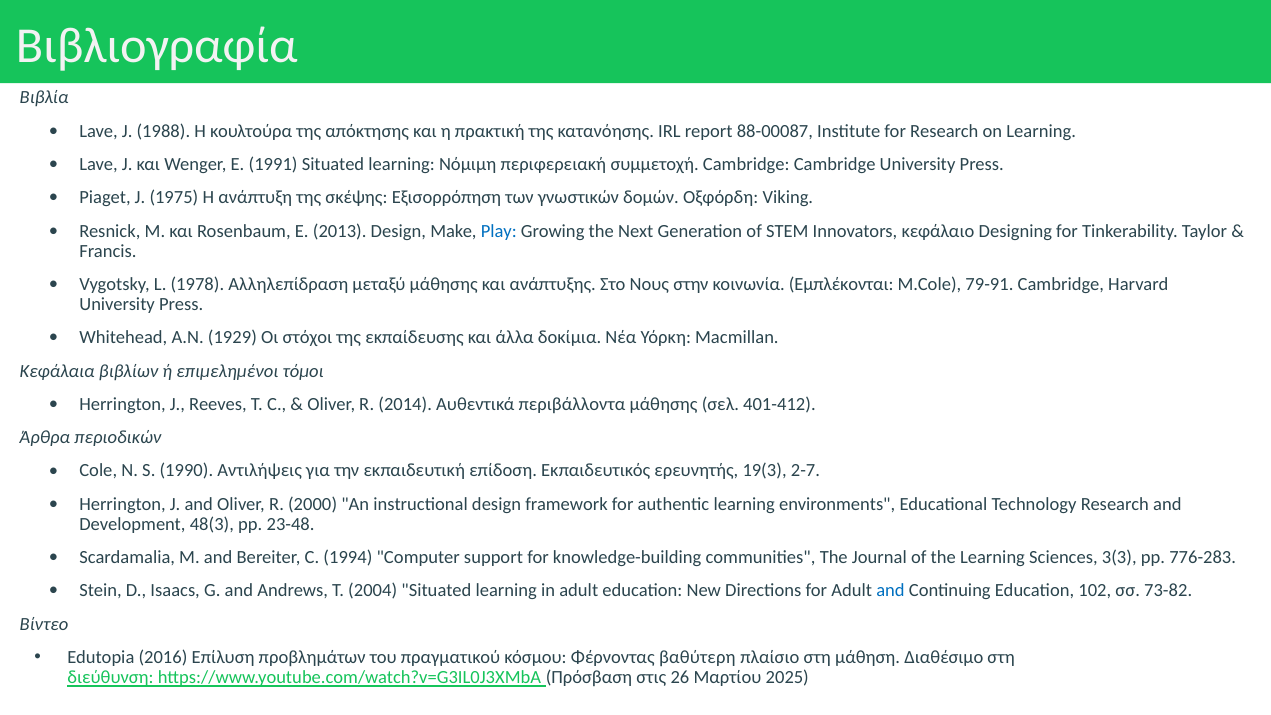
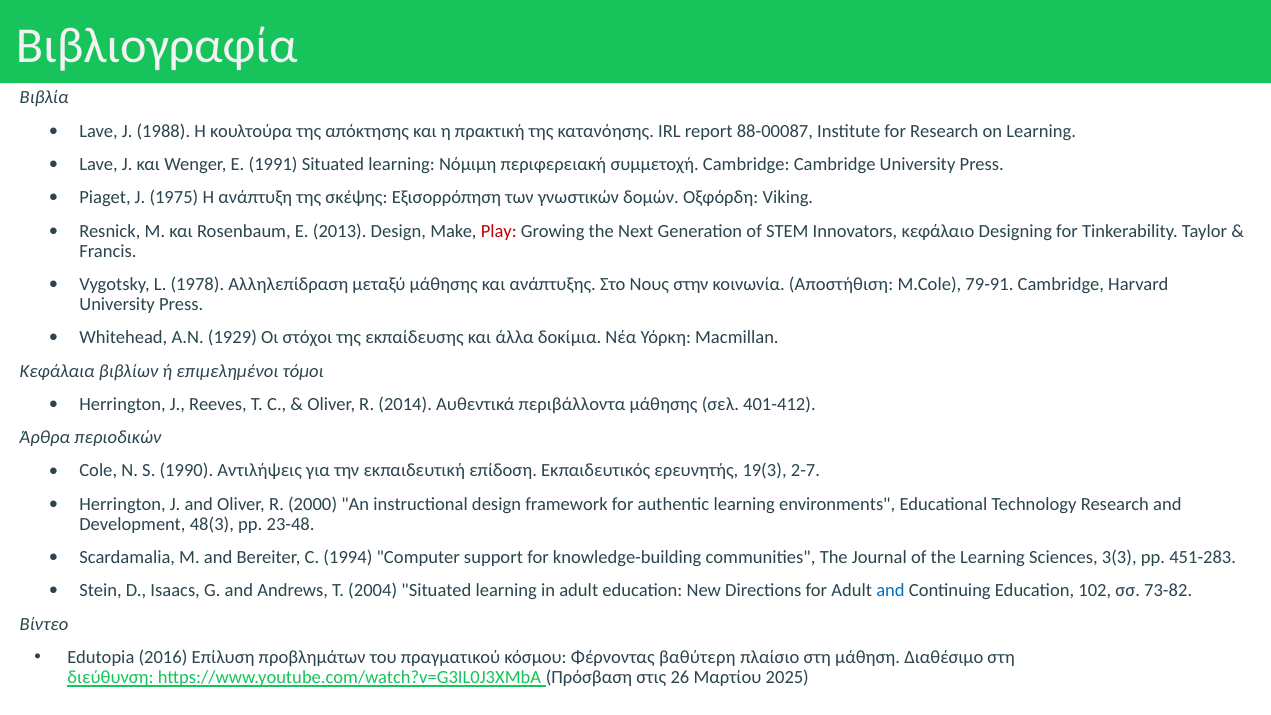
Play colour: blue -> red
Εμπλέκονται: Εμπλέκονται -> Αποστήθιση
776-283: 776-283 -> 451-283
